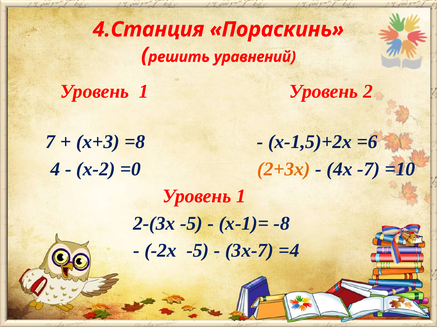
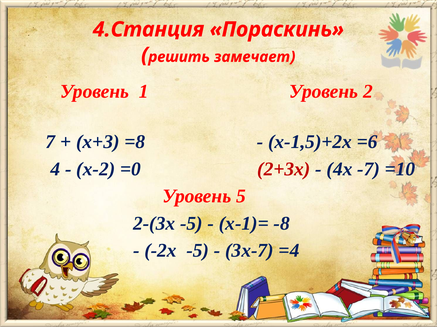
уравнений: уравнений -> замечает
2+3х colour: orange -> red
1 at (241, 197): 1 -> 5
